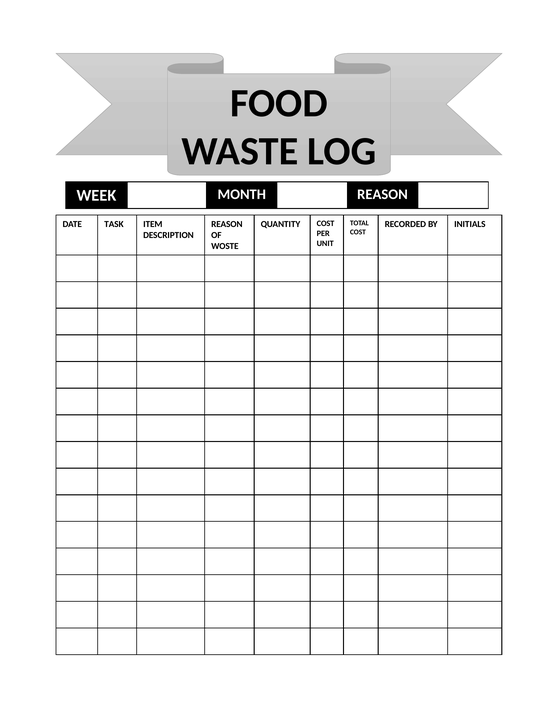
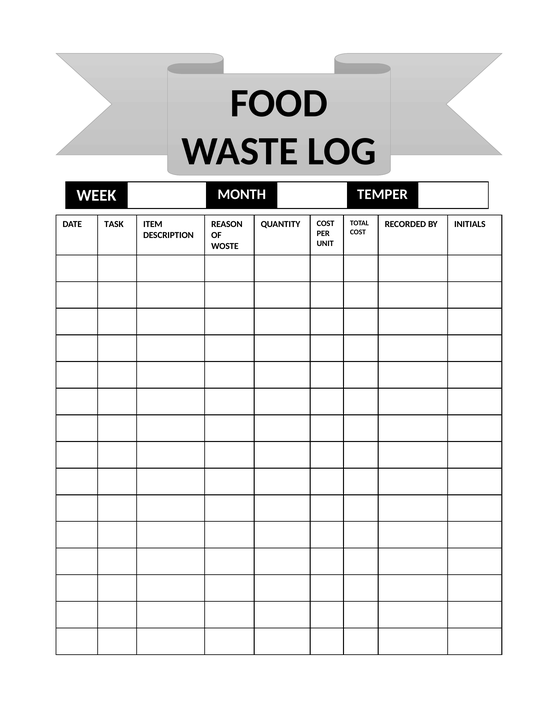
MONTH REASON: REASON -> TEMPER
